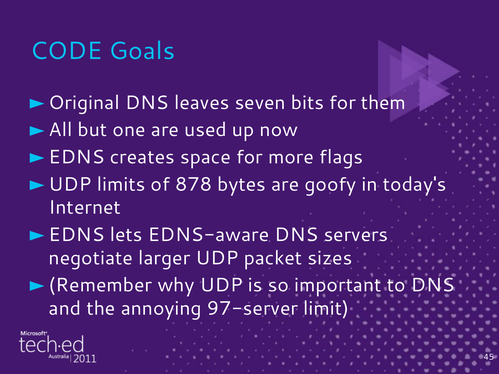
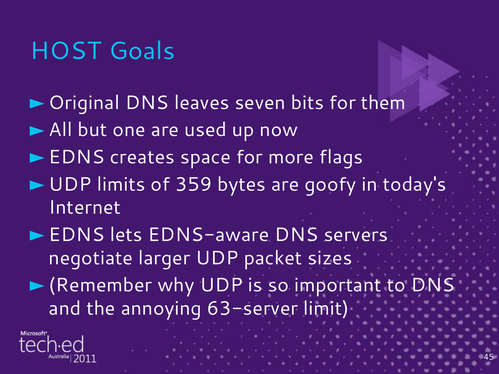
CODE: CODE -> HOST
878: 878 -> 359
97-server: 97-server -> 63-server
